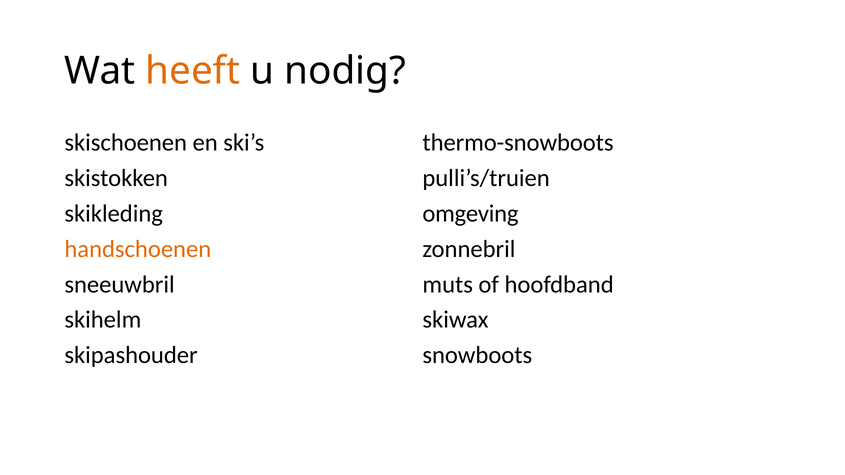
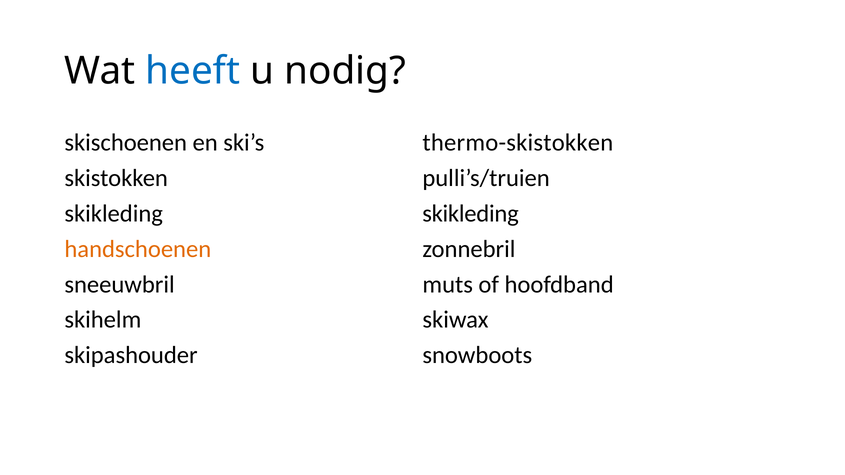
heeft colour: orange -> blue
thermo-snowboots: thermo-snowboots -> thermo-skistokken
omgeving at (470, 214): omgeving -> skikleding
